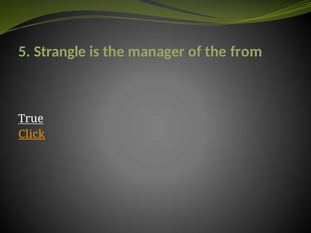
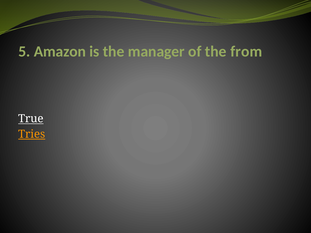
Strangle: Strangle -> Amazon
Click: Click -> Tries
